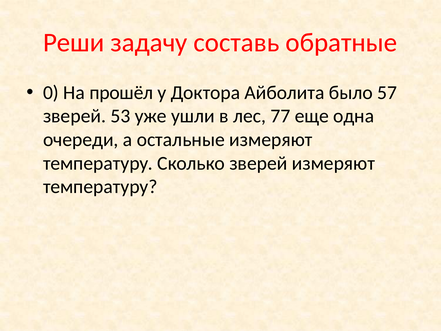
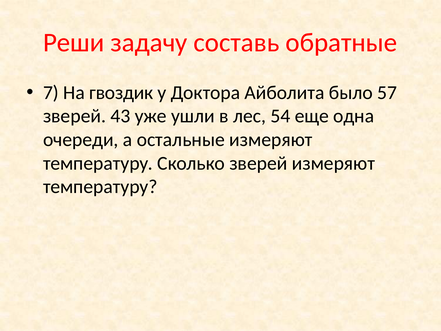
0: 0 -> 7
прошёл: прошёл -> гвоздик
53: 53 -> 43
77: 77 -> 54
